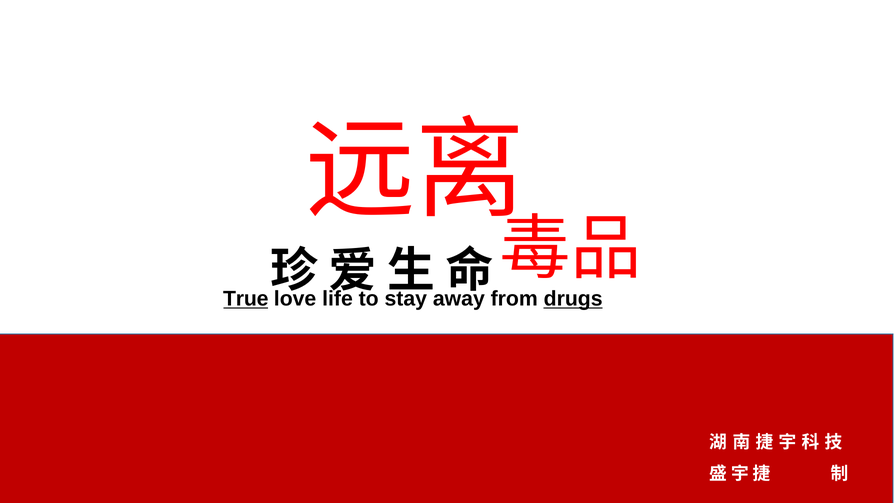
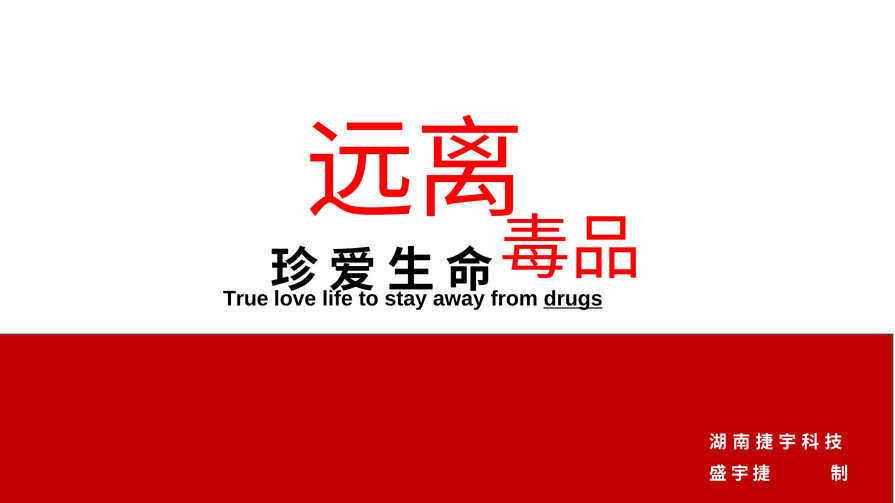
True underline: present -> none
